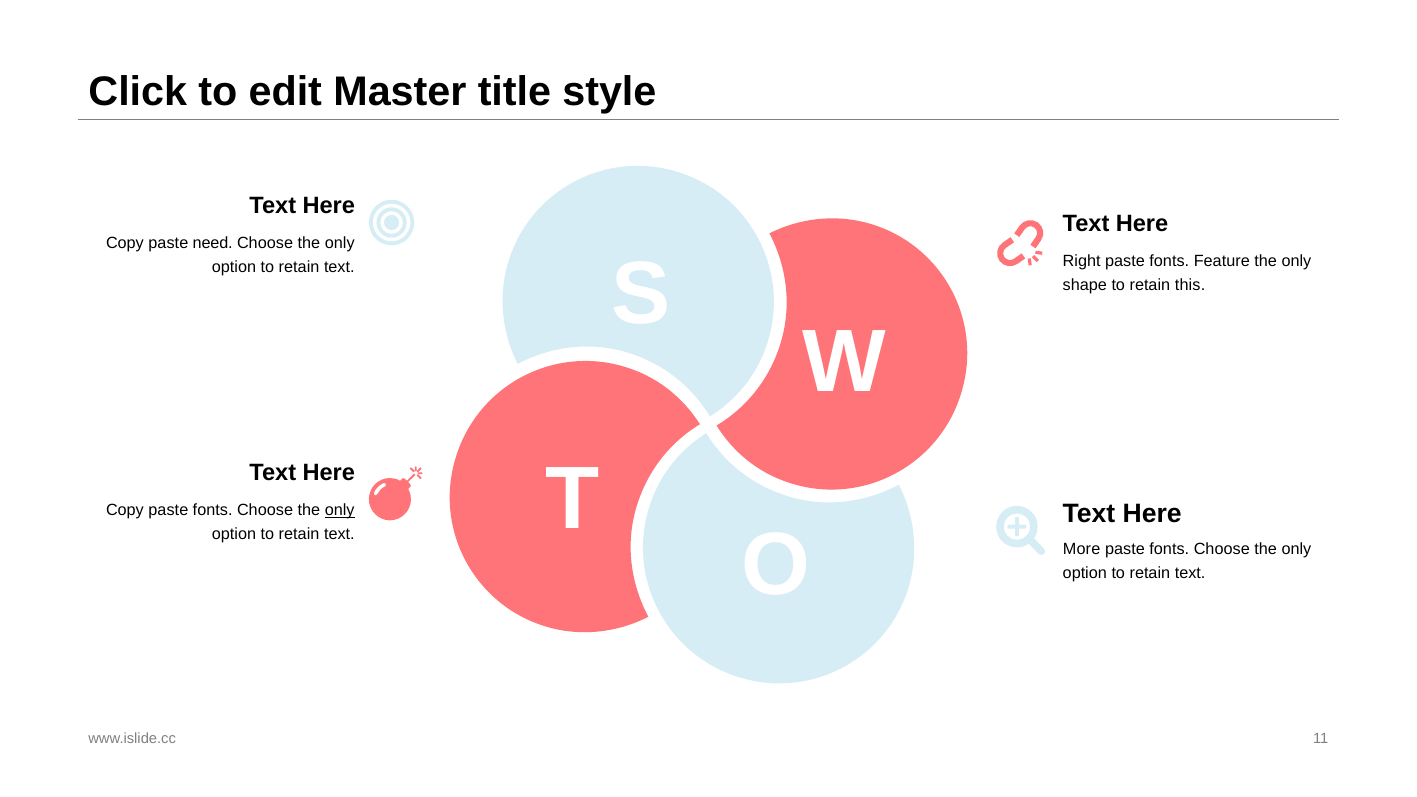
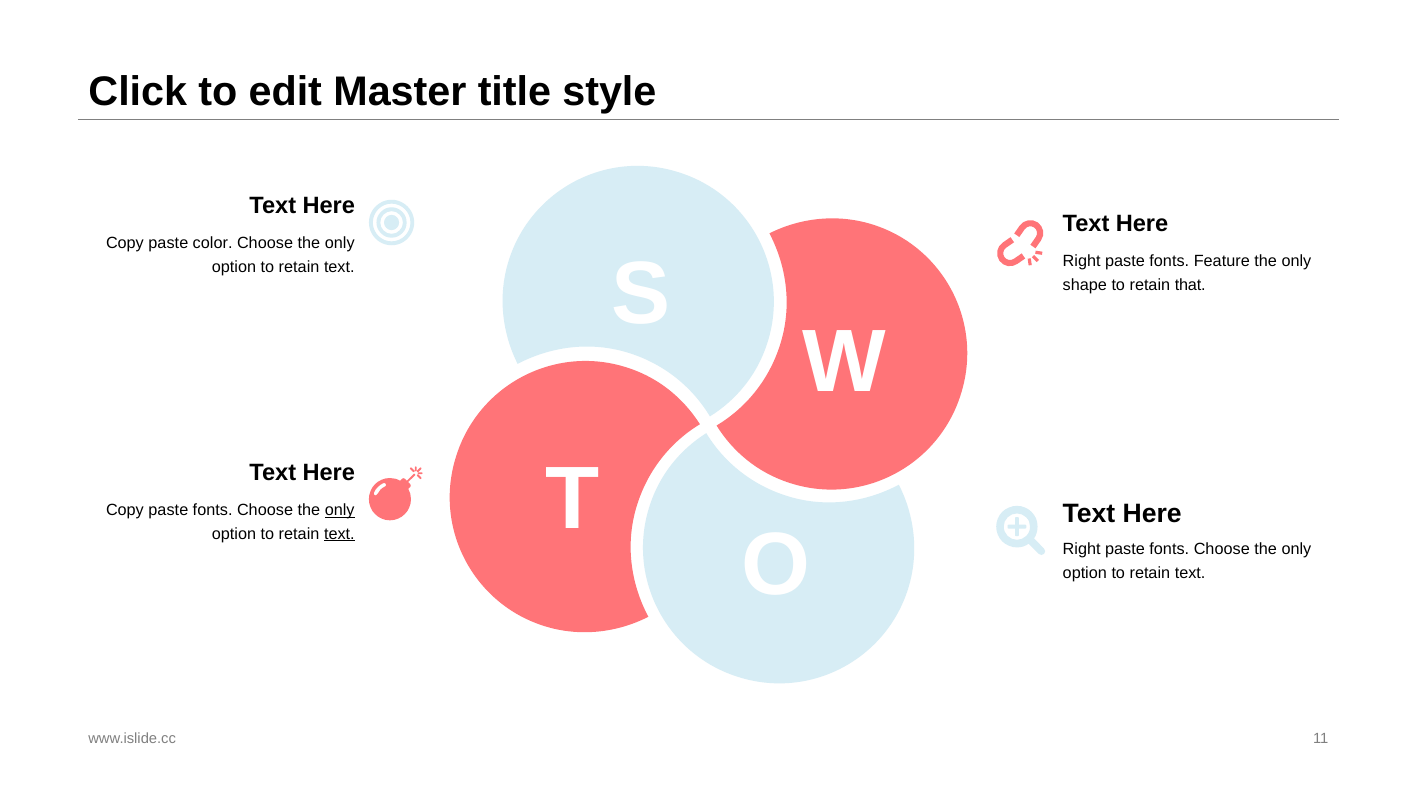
need: need -> color
this: this -> that
text at (339, 534) underline: none -> present
More at (1082, 549): More -> Right
